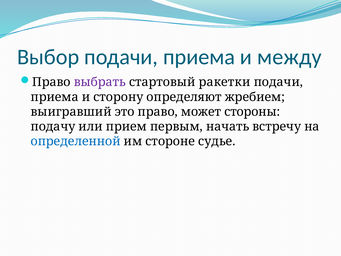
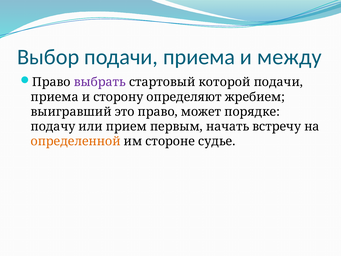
ракетки: ракетки -> которой
стороны: стороны -> порядке
определенной colour: blue -> orange
